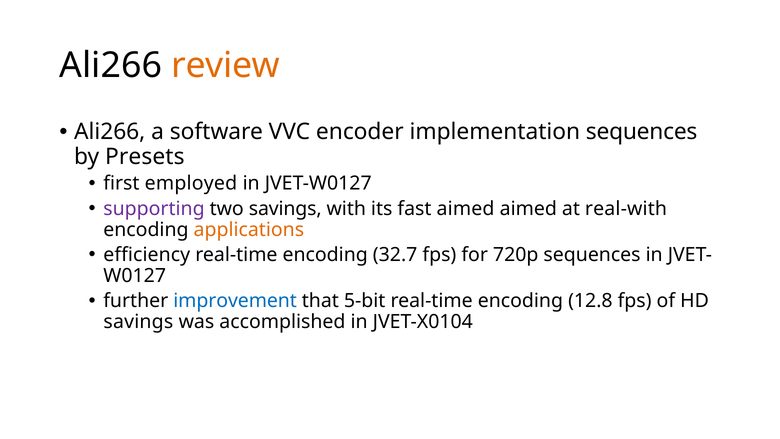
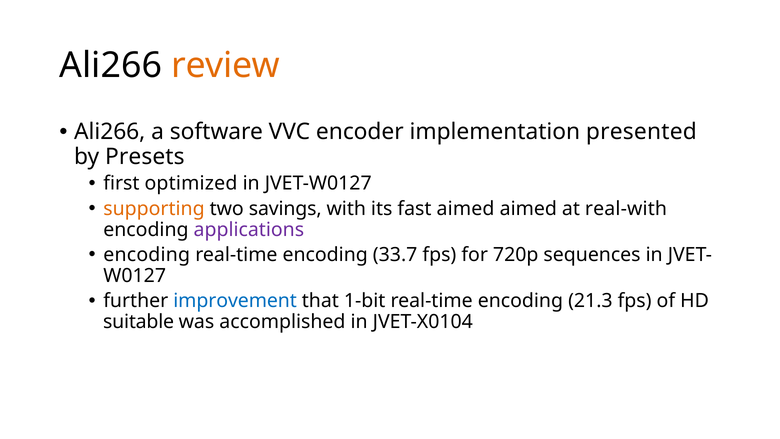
implementation sequences: sequences -> presented
employed: employed -> optimized
supporting colour: purple -> orange
applications colour: orange -> purple
efficiency at (147, 255): efficiency -> encoding
32.7: 32.7 -> 33.7
5-bit: 5-bit -> 1-bit
12.8: 12.8 -> 21.3
savings at (138, 322): savings -> suitable
